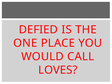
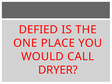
LOVES: LOVES -> DRYER
